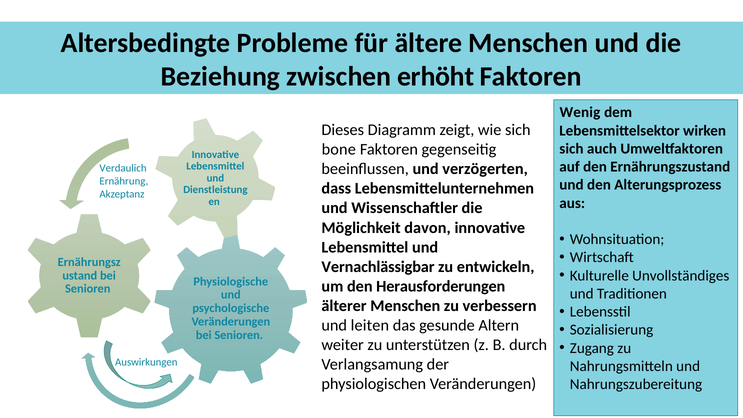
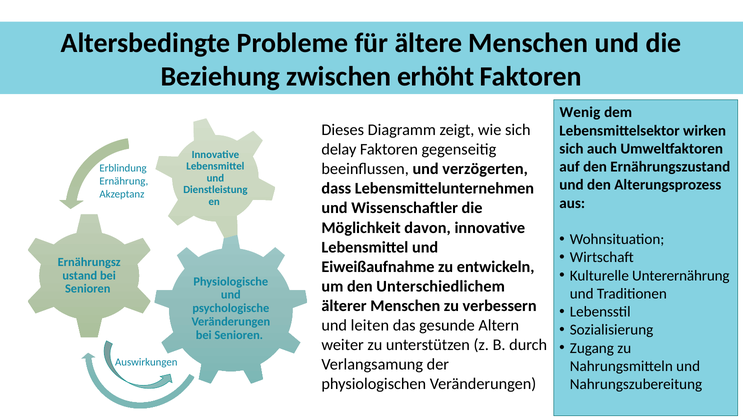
bone: bone -> delay
Verdaulich: Verdaulich -> Erblindung
Vernachlässigbar: Vernachlässigbar -> Eiweißaufnahme
Unvollständiges: Unvollständiges -> Unterernährung
Herausforderungen: Herausforderungen -> Unterschiedlichem
